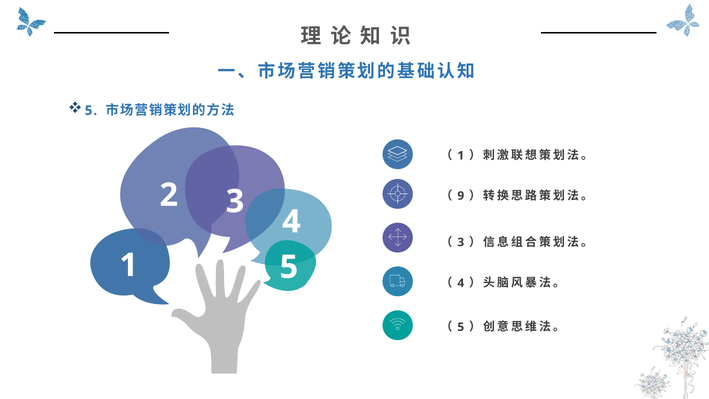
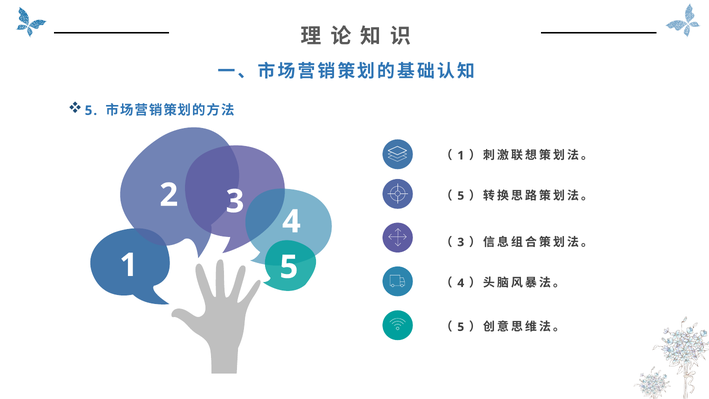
9 at (461, 196): 9 -> 5
